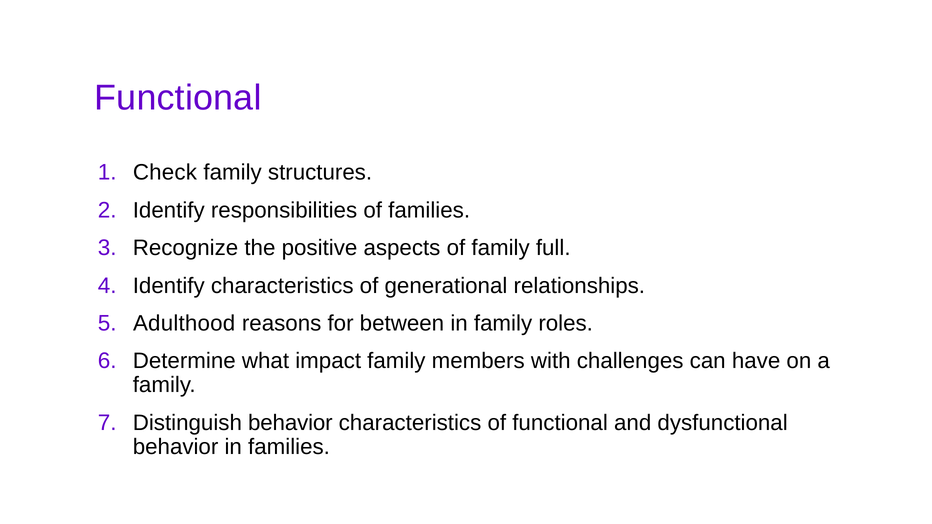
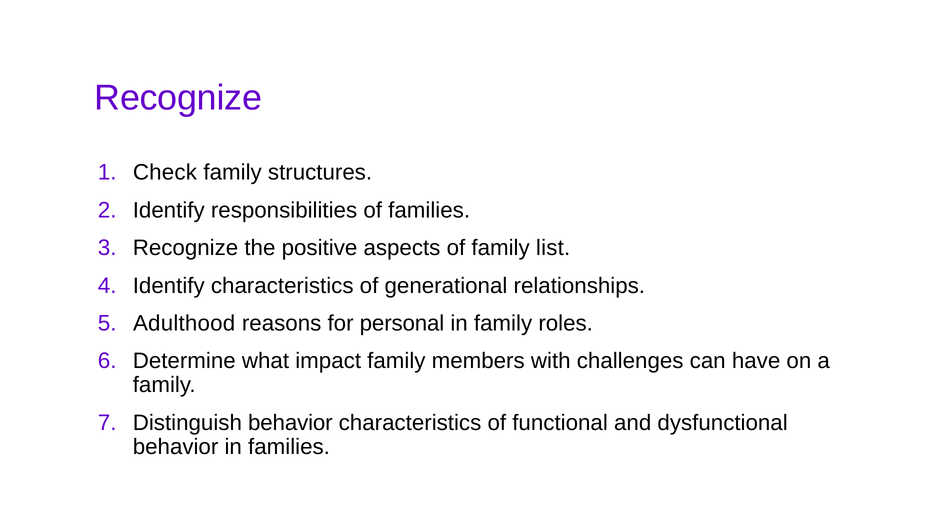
Functional at (178, 98): Functional -> Recognize
full: full -> list
between: between -> personal
